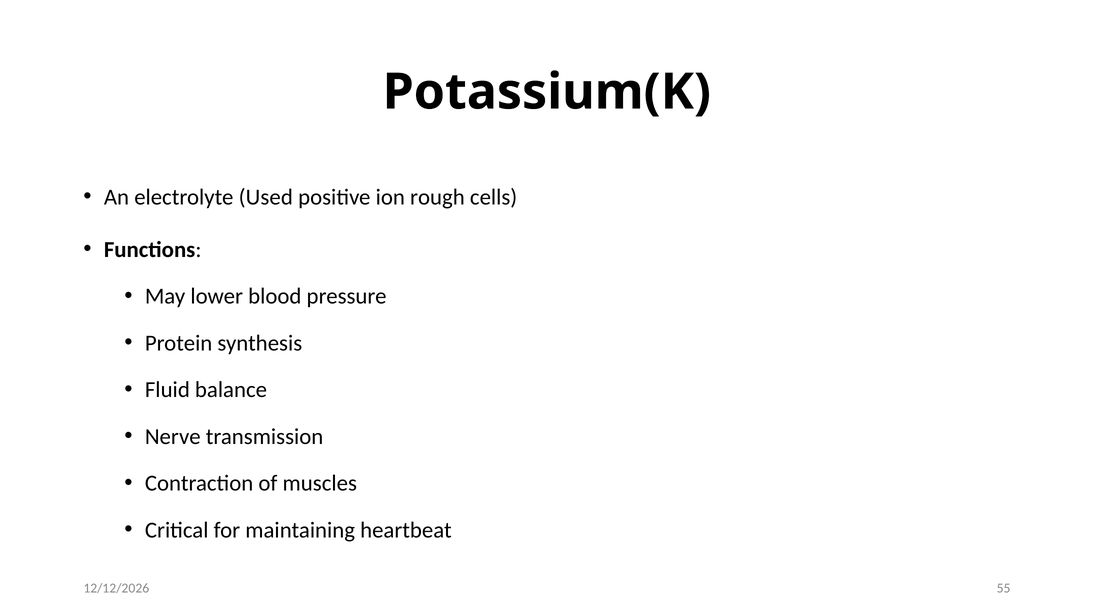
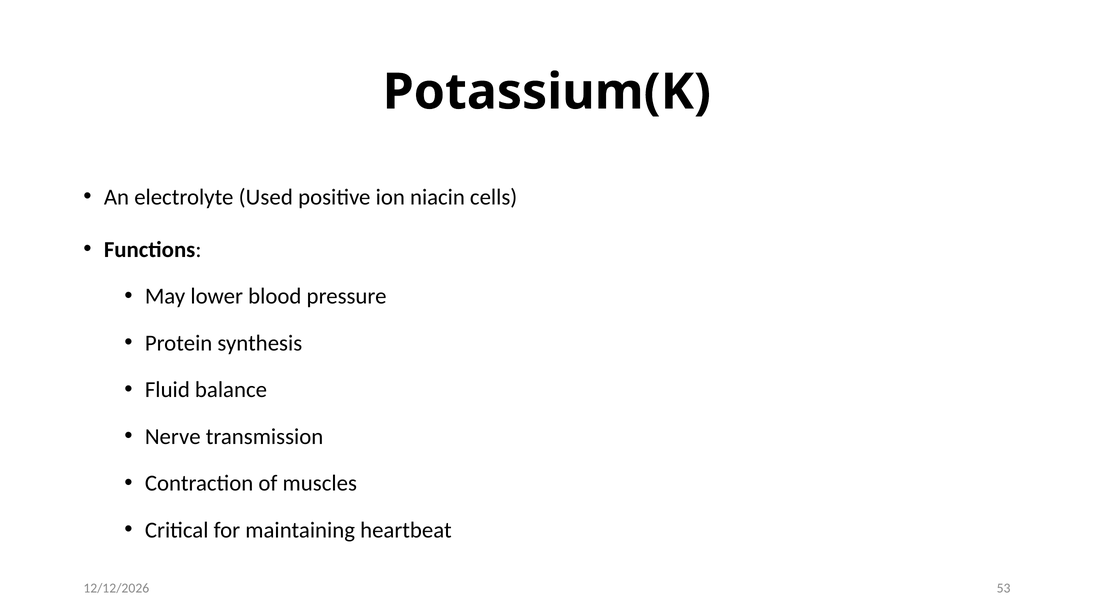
rough: rough -> niacin
55: 55 -> 53
